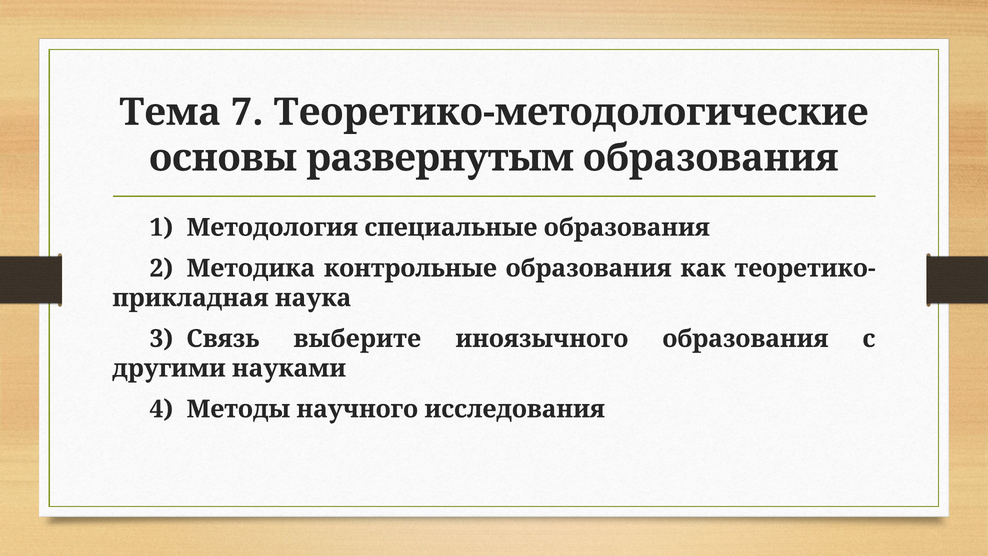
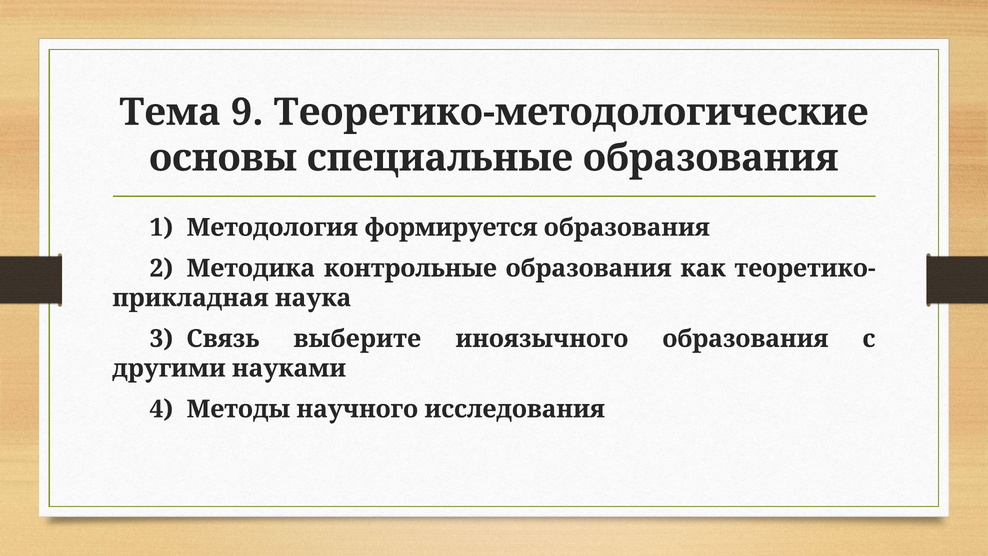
7: 7 -> 9
развернутым: развернутым -> специальные
специальные: специальные -> формируется
